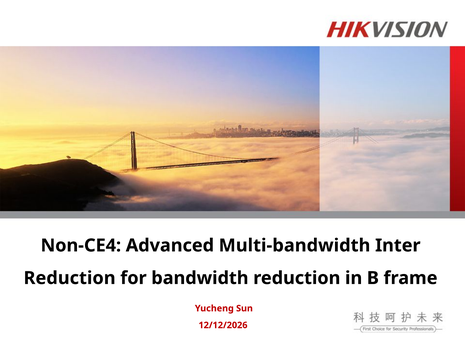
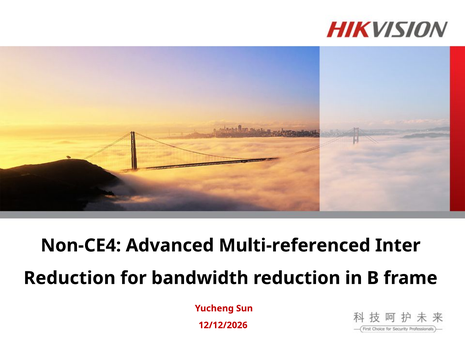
Multi-bandwidth: Multi-bandwidth -> Multi-referenced
